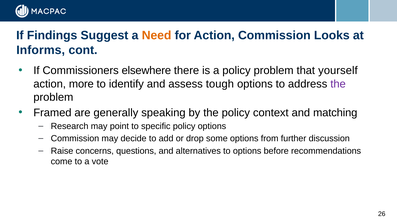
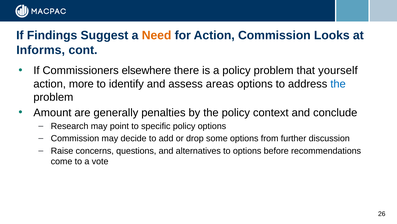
tough: tough -> areas
the at (338, 84) colour: purple -> blue
Framed: Framed -> Amount
speaking: speaking -> penalties
matching: matching -> conclude
